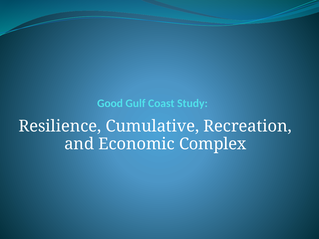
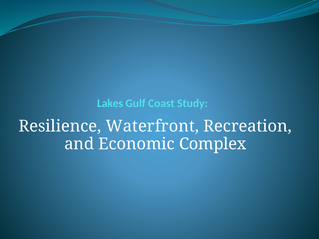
Good: Good -> Lakes
Cumulative: Cumulative -> Waterfront
